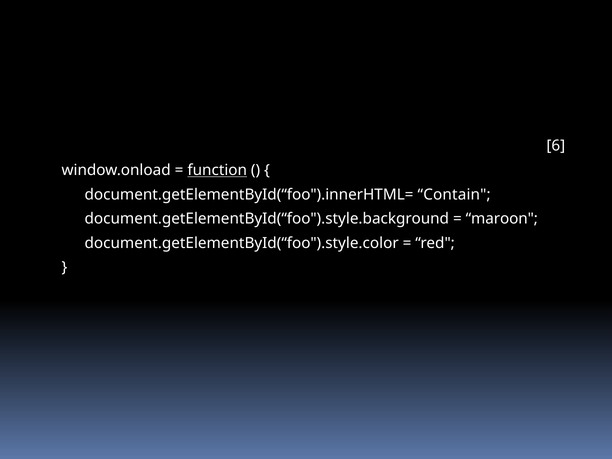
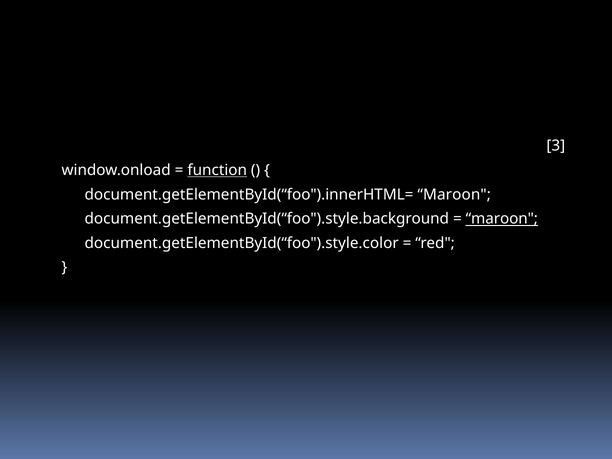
6: 6 -> 3
document.getElementById(“foo").innerHTML= Contain: Contain -> Maroon
maroon at (502, 219) underline: none -> present
